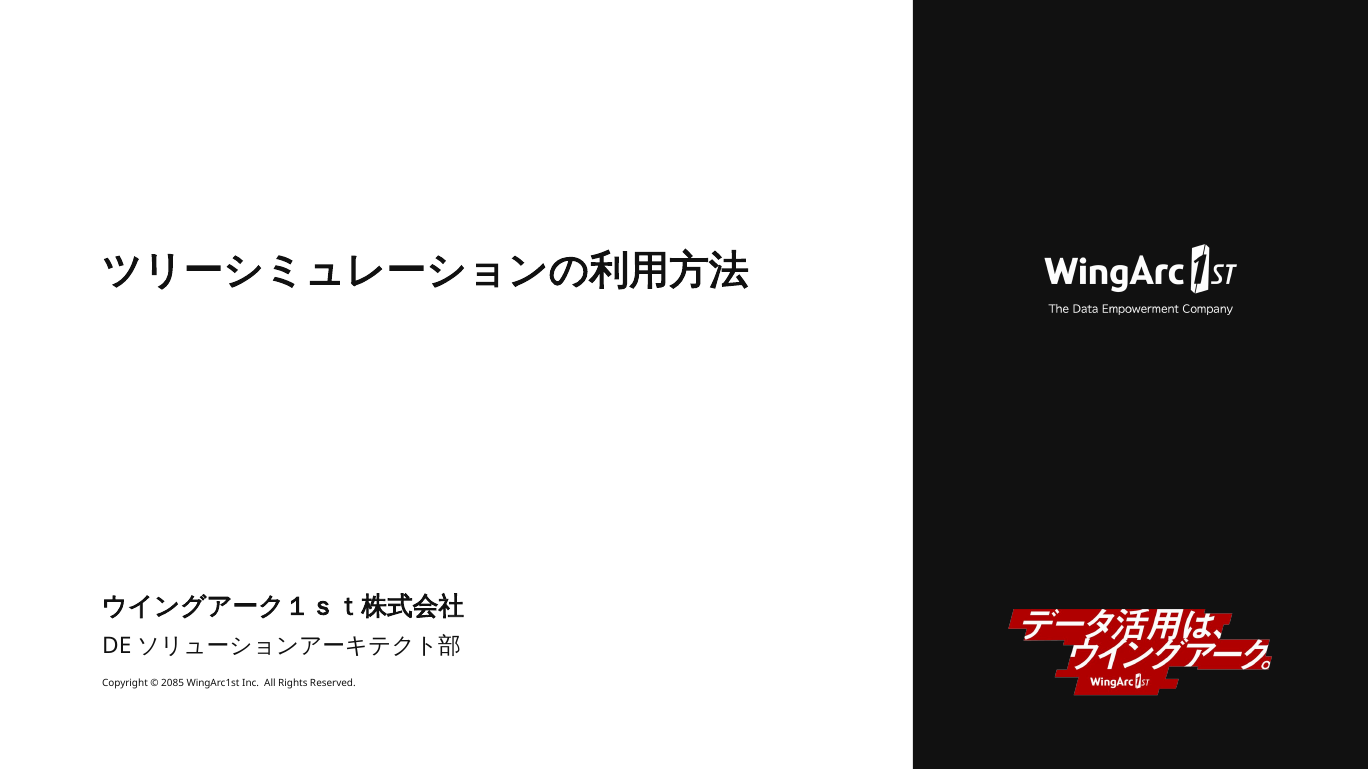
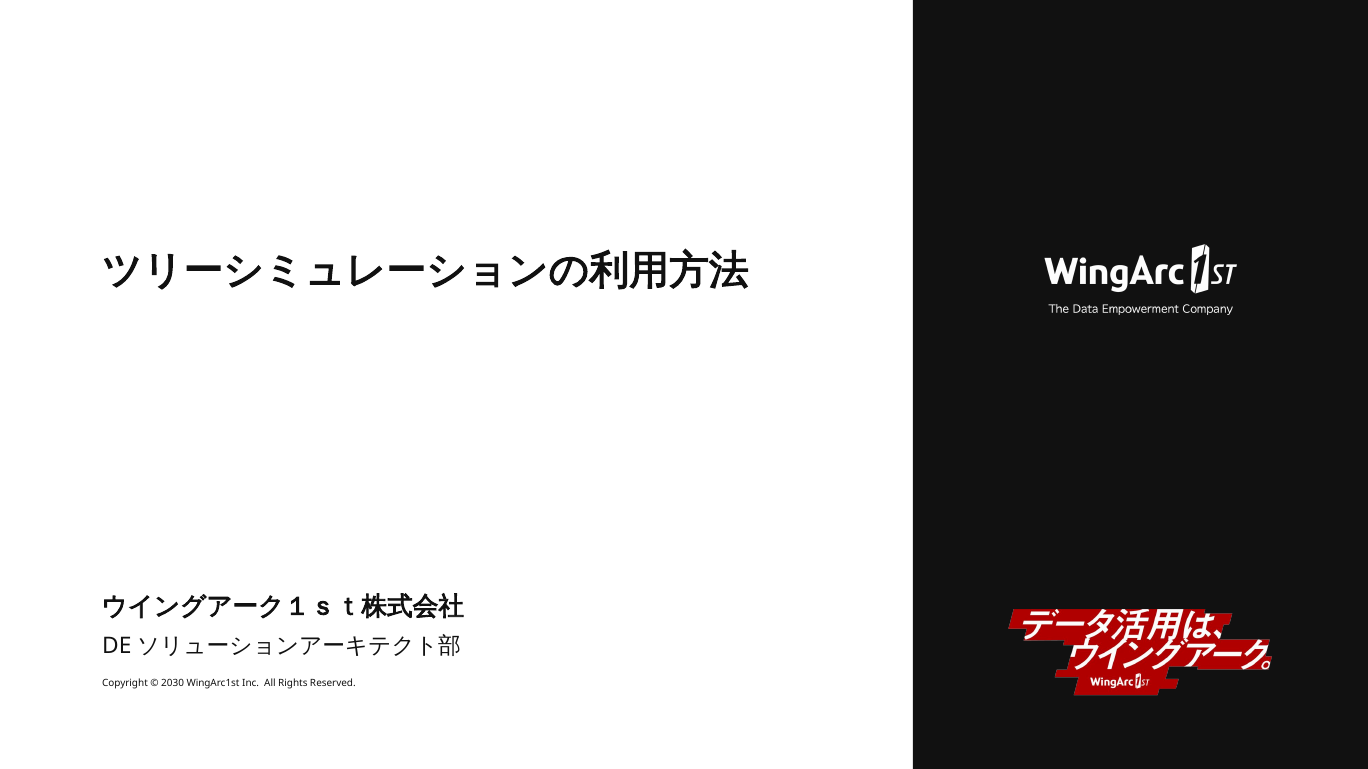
2085: 2085 -> 2030
